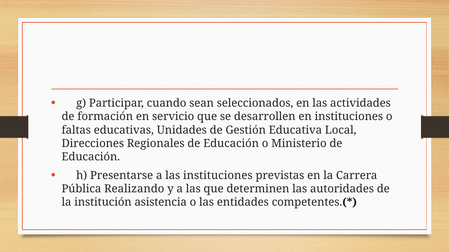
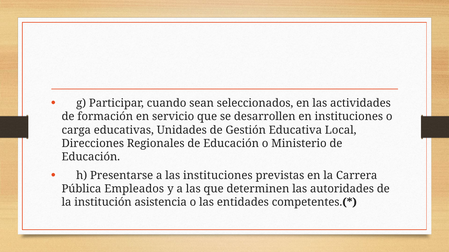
faltas: faltas -> carga
Realizando: Realizando -> Empleados
